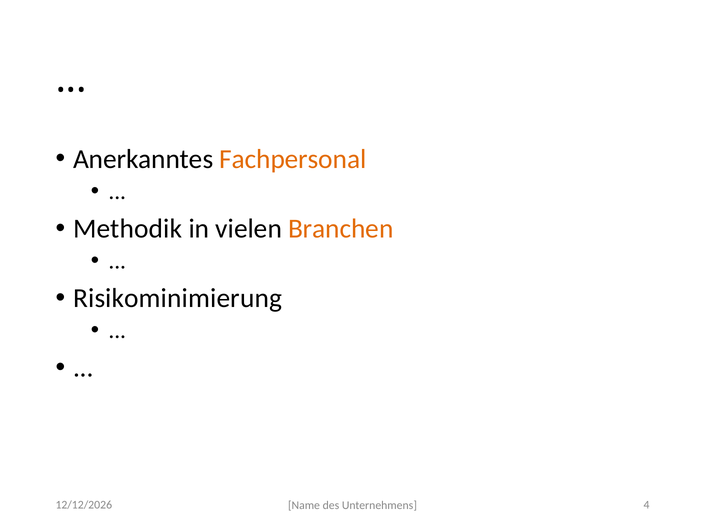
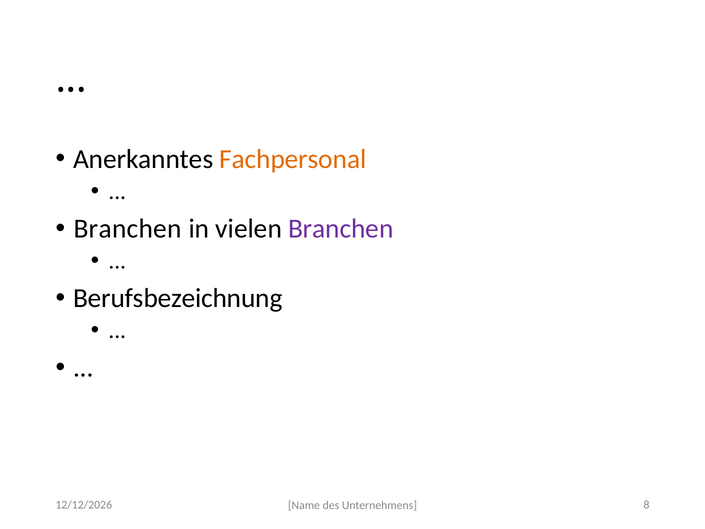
Methodik at (128, 228): Methodik -> Branchen
Branchen at (341, 228) colour: orange -> purple
Risikominimierung: Risikominimierung -> Berufsbezeichnung
4: 4 -> 8
